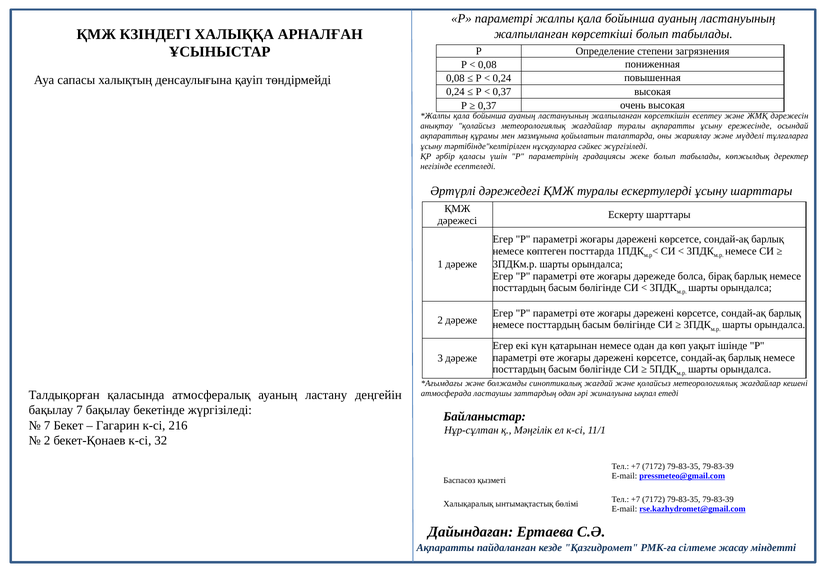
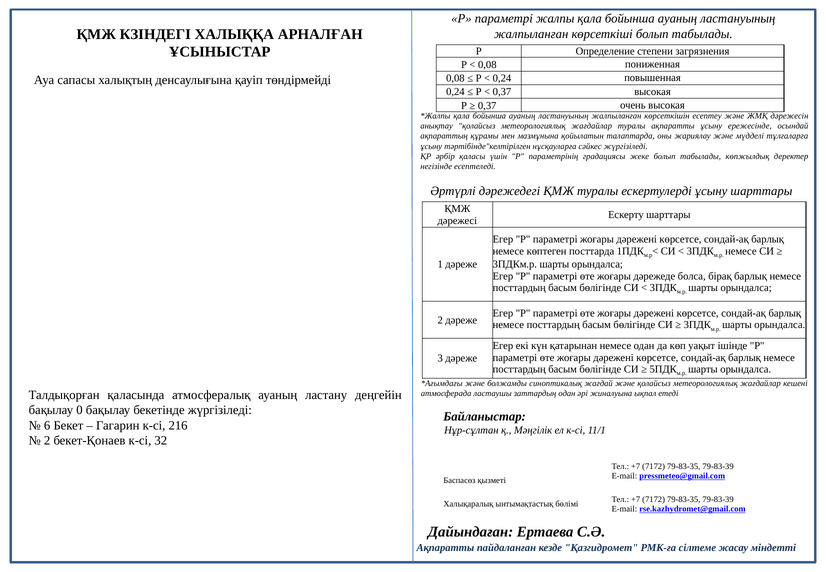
бақылау 7: 7 -> 0
7 at (47, 425): 7 -> 6
